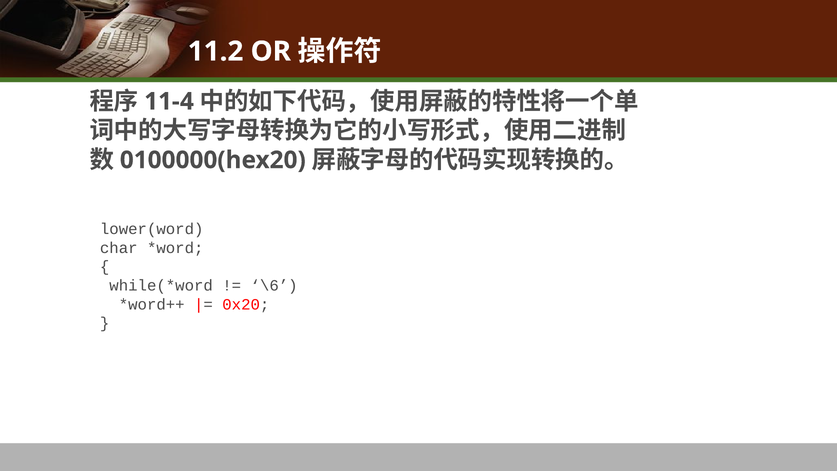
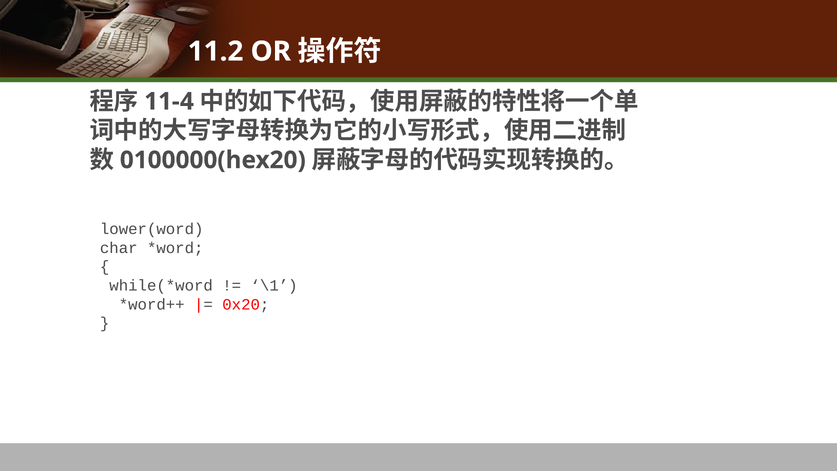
\6: \6 -> \1
